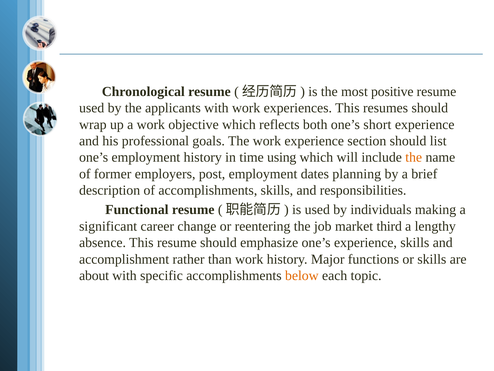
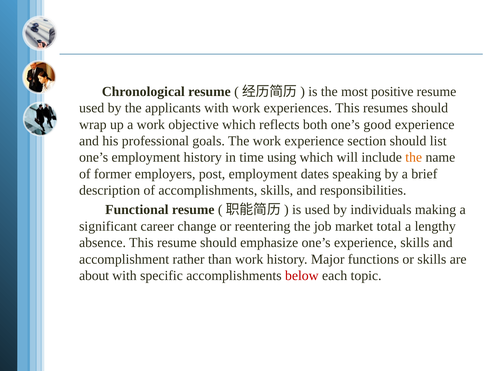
short: short -> good
planning: planning -> speaking
third: third -> total
below colour: orange -> red
